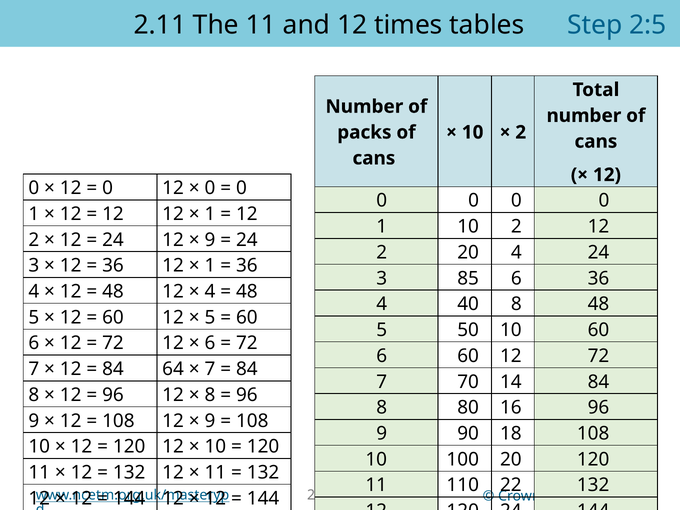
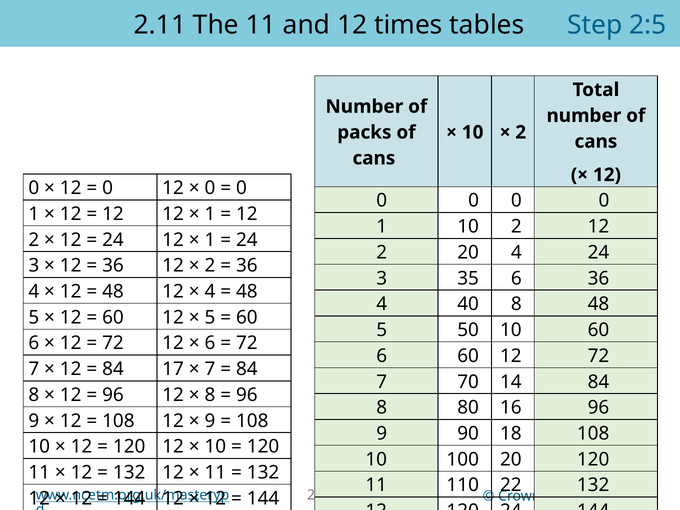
9 at (210, 240): 9 -> 1
1 at (210, 266): 1 -> 2
85: 85 -> 35
64: 64 -> 17
